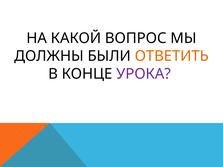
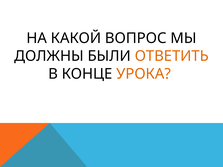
УРОКА colour: purple -> orange
